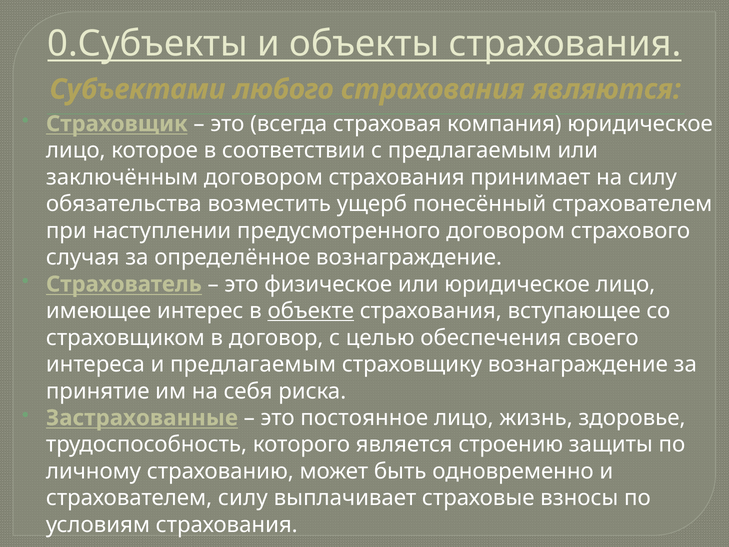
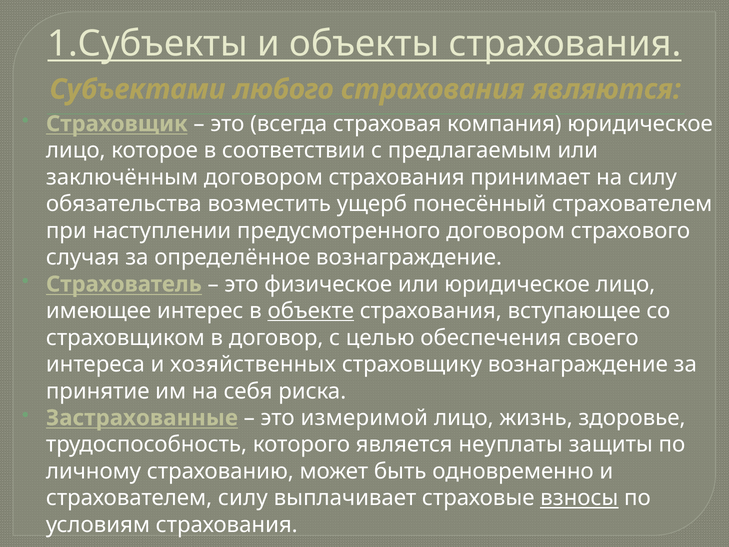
0.Субъекты: 0.Субъекты -> 1.Субъекты
и предлагаемым: предлагаемым -> хозяйственных
постоянное: постоянное -> измеримой
строению: строению -> неуплаты
взносы underline: none -> present
